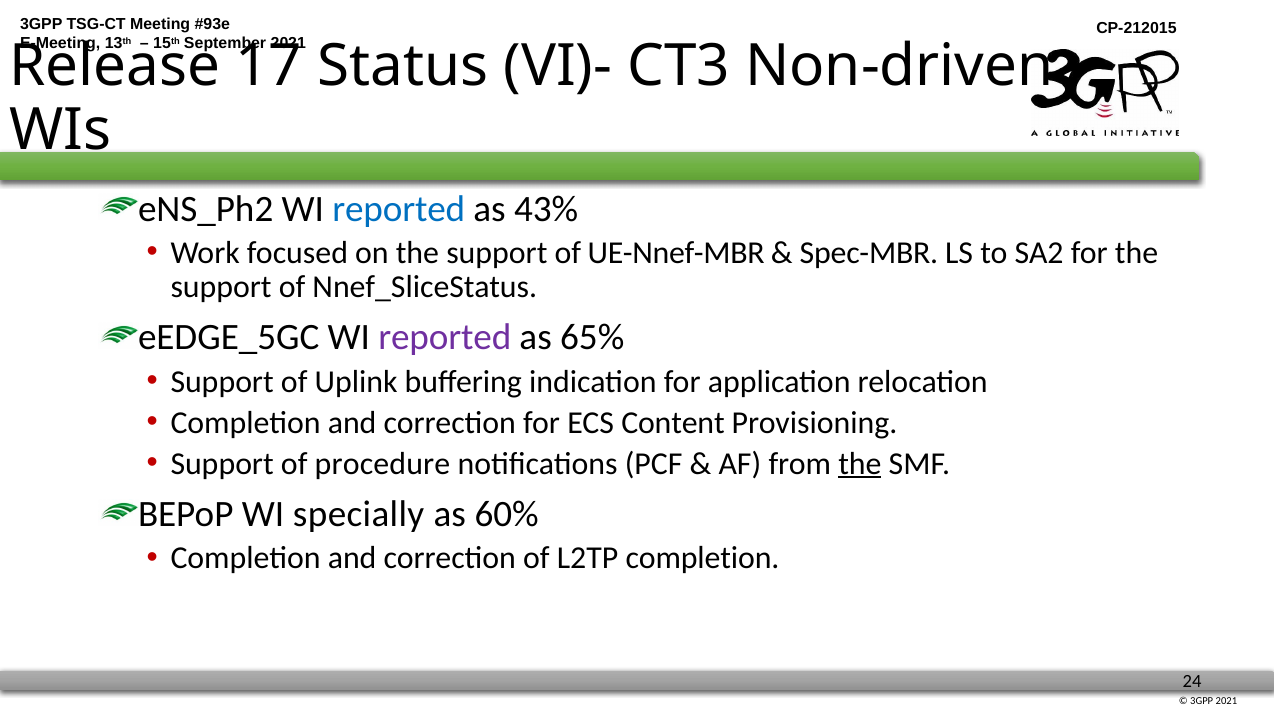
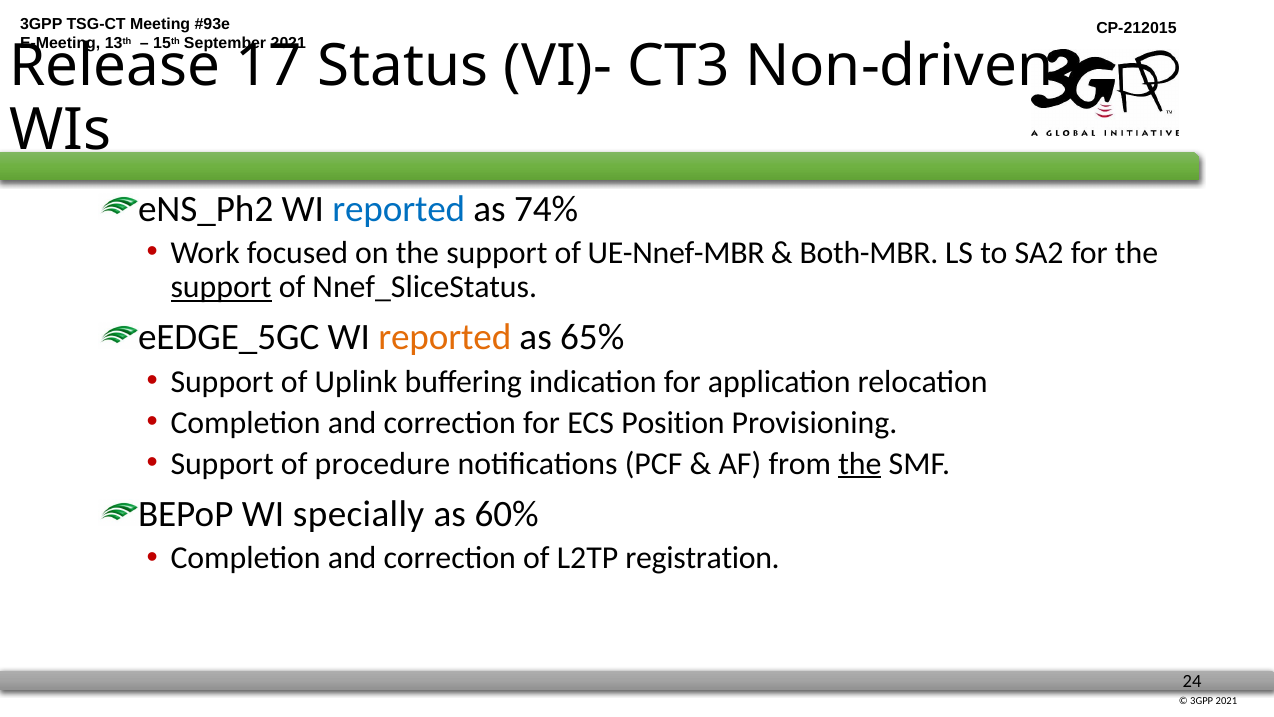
43%: 43% -> 74%
Spec-MBR: Spec-MBR -> Both-MBR
support at (221, 287) underline: none -> present
reported at (445, 337) colour: purple -> orange
Content: Content -> Position
L2TP completion: completion -> registration
